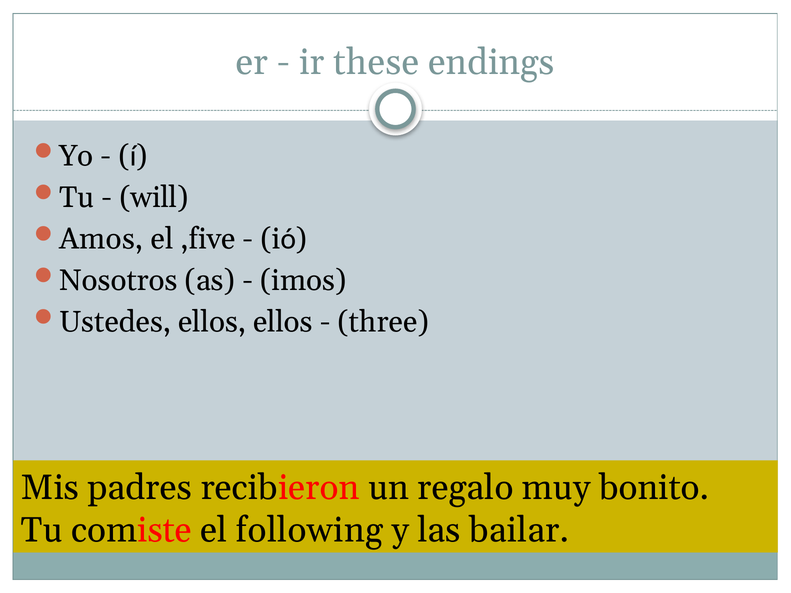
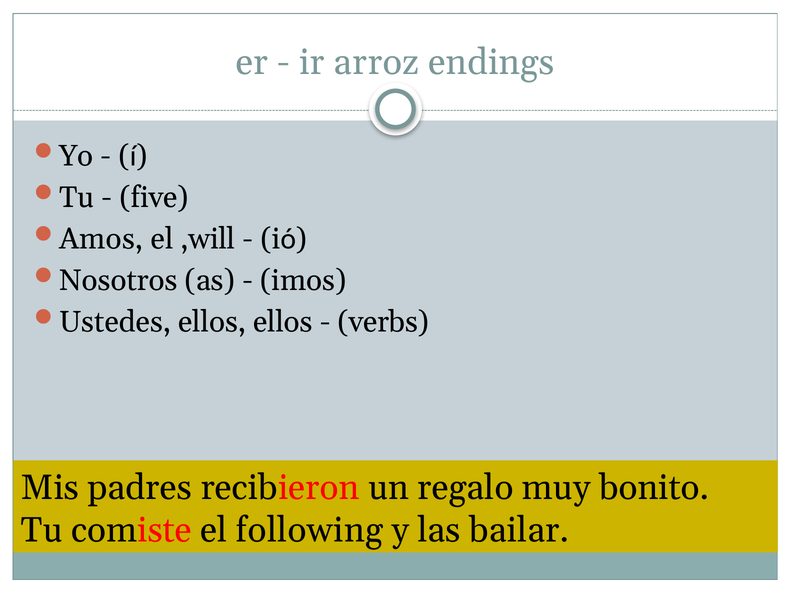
these: these -> arroz
will: will -> five
,five: ,five -> ,will
three: three -> verbs
